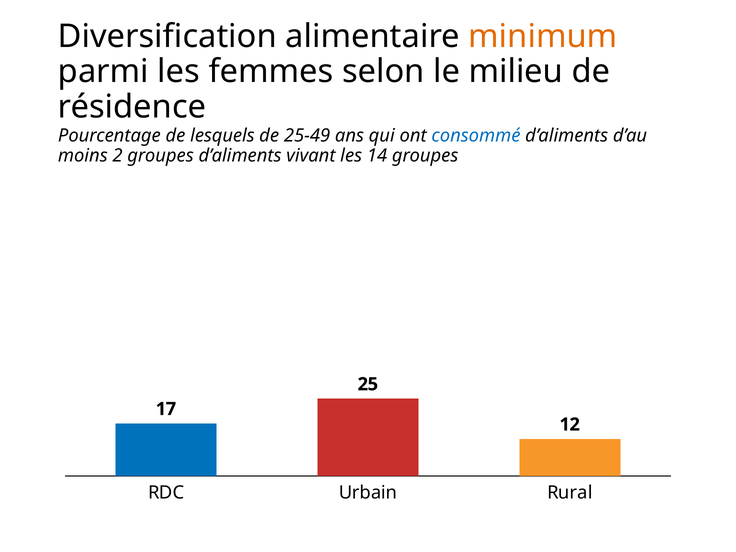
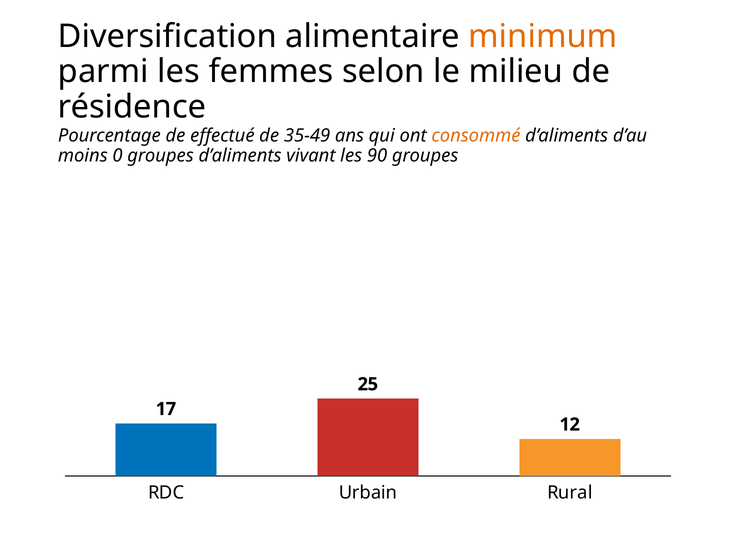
lesquels: lesquels -> effectué
25-49: 25-49 -> 35-49
consommé colour: blue -> orange
2: 2 -> 0
14: 14 -> 90
